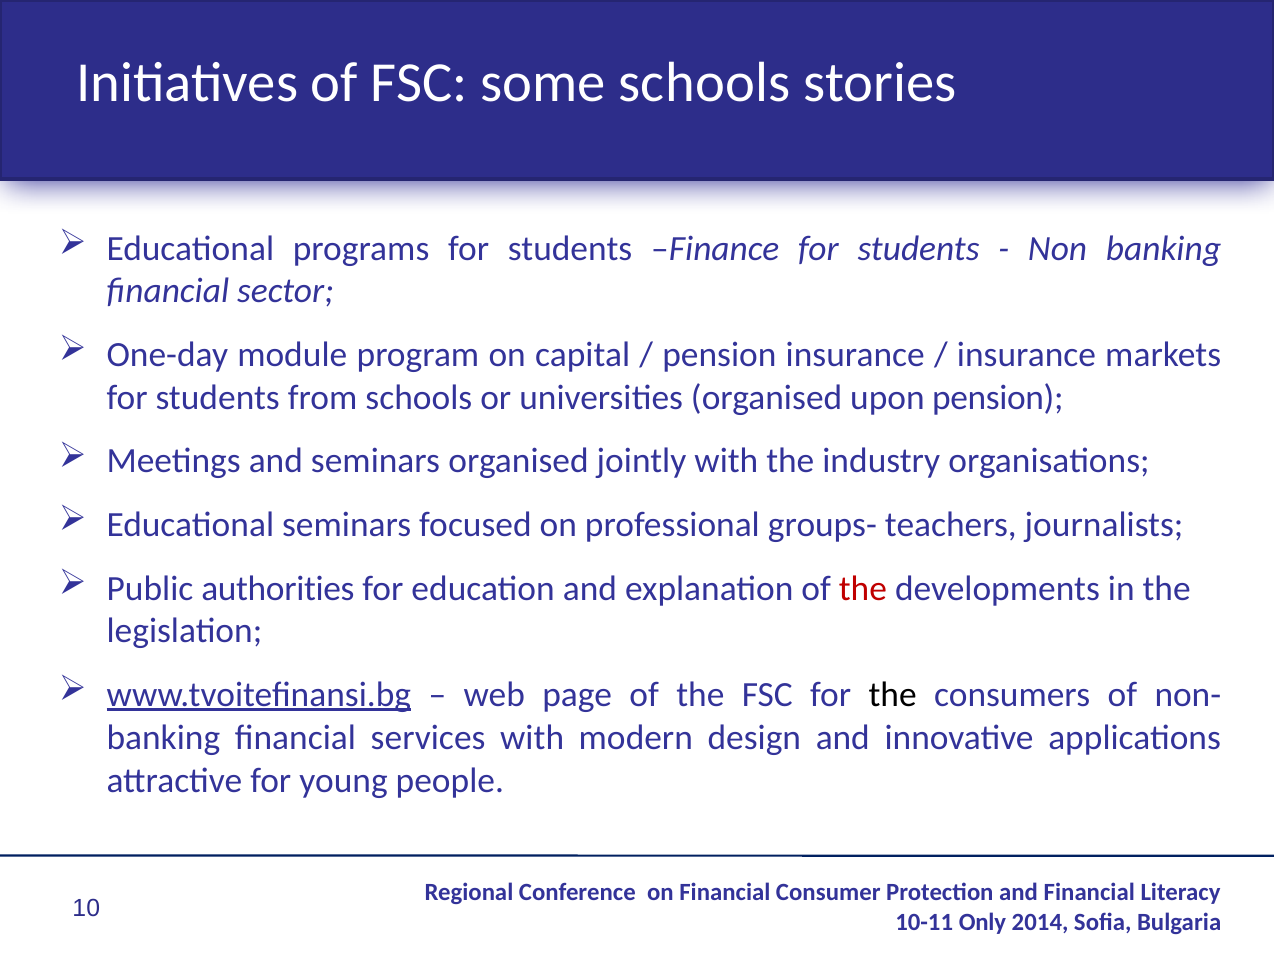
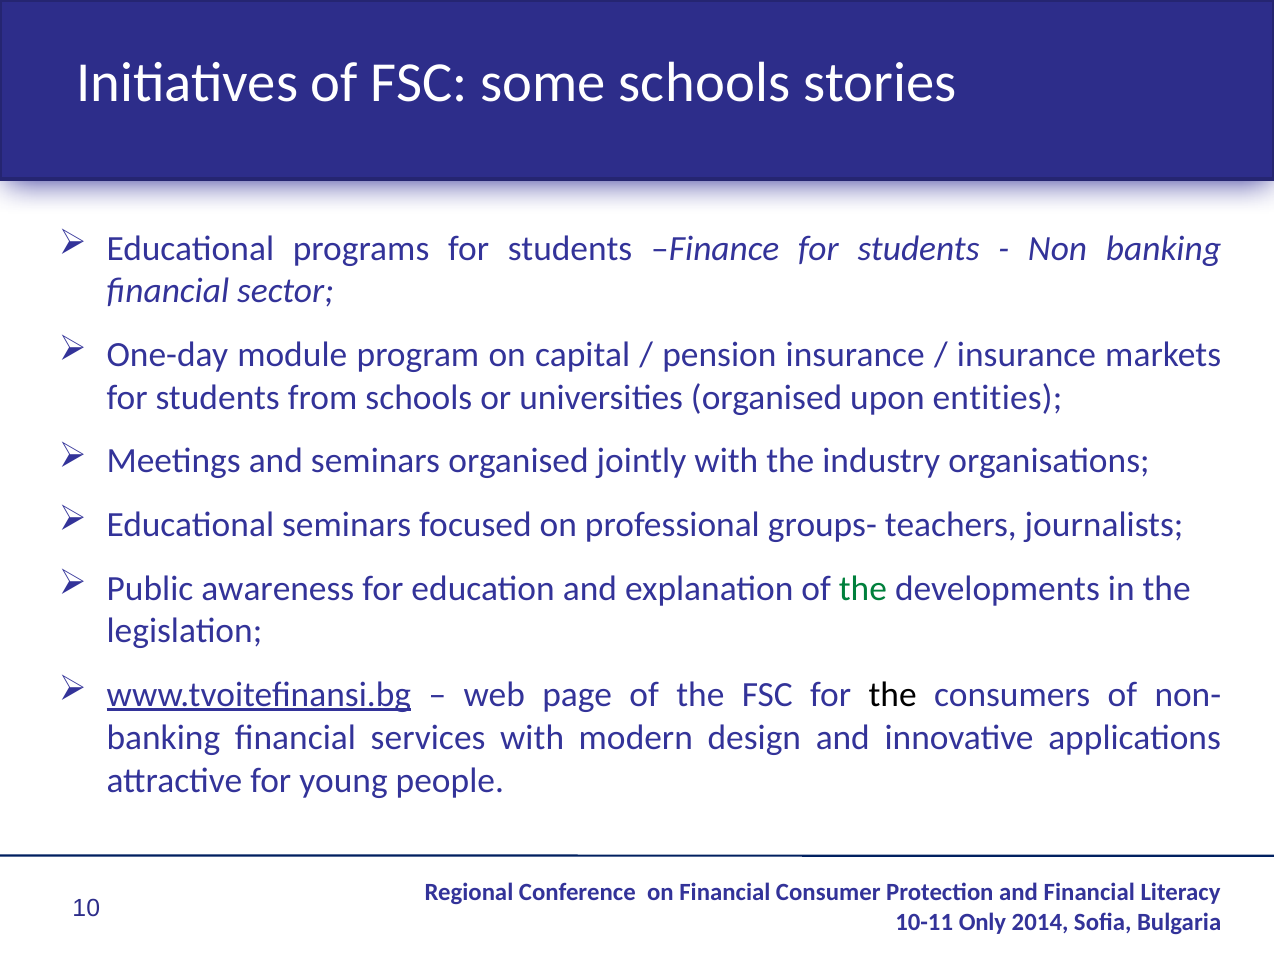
upon pension: pension -> entities
authorities: authorities -> awareness
the at (863, 589) colour: red -> green
